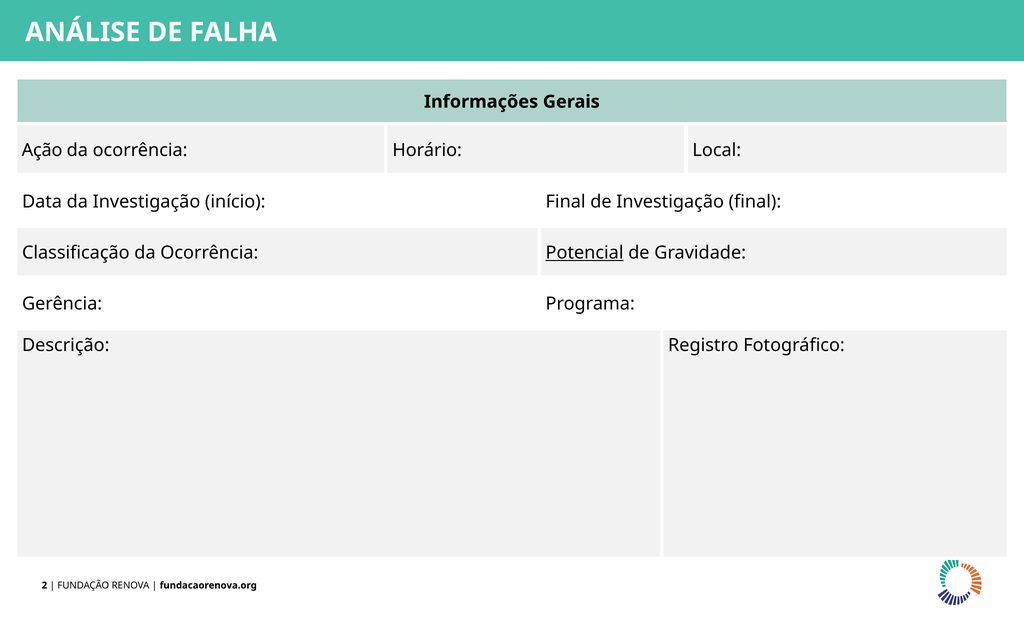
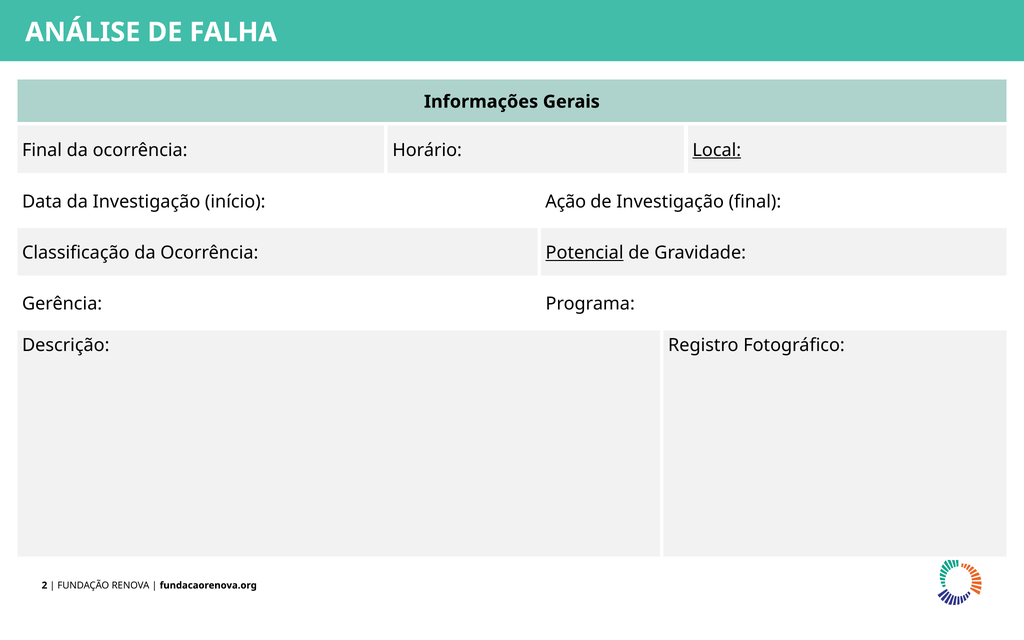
Ação at (42, 150): Ação -> Final
Local underline: none -> present
início Final: Final -> Ação
